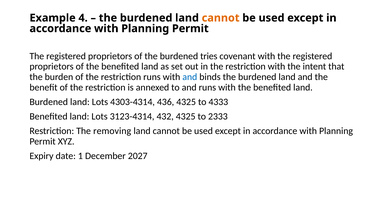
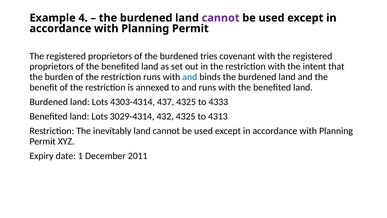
cannot at (221, 18) colour: orange -> purple
436: 436 -> 437
3123-4314: 3123-4314 -> 3029-4314
2333: 2333 -> 4313
removing: removing -> inevitably
2027: 2027 -> 2011
